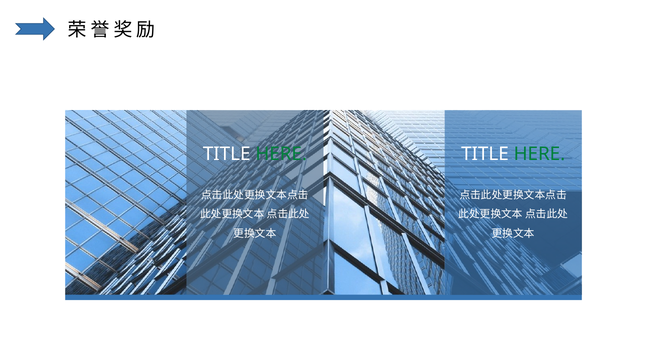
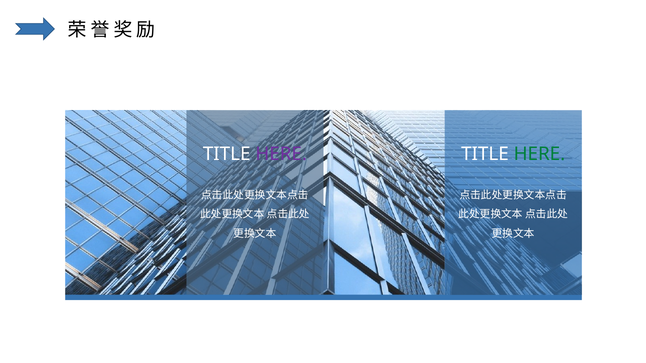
HERE at (281, 154) colour: green -> purple
